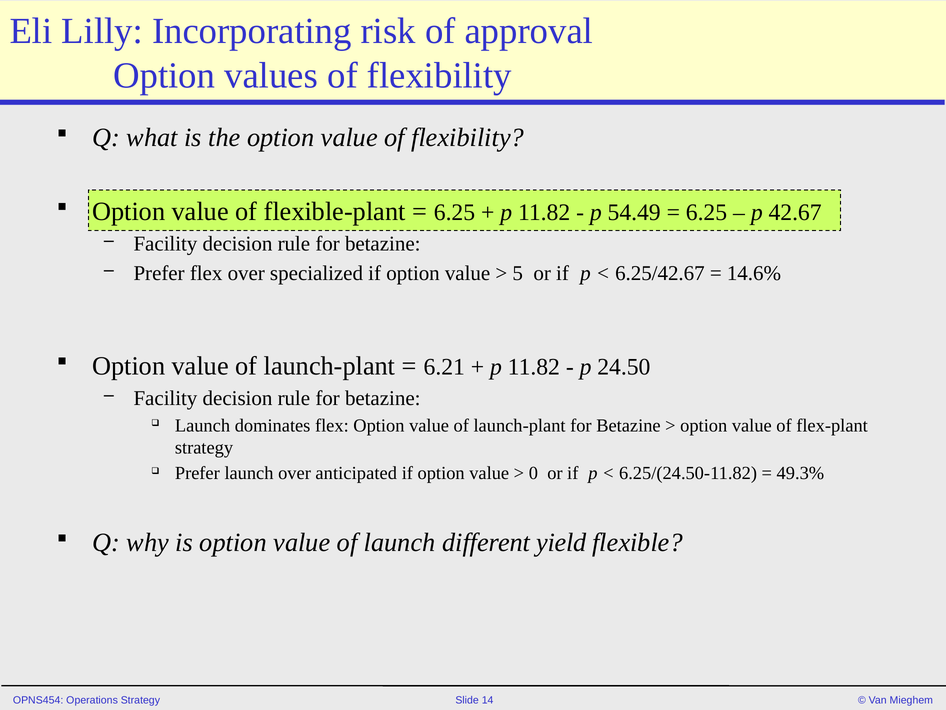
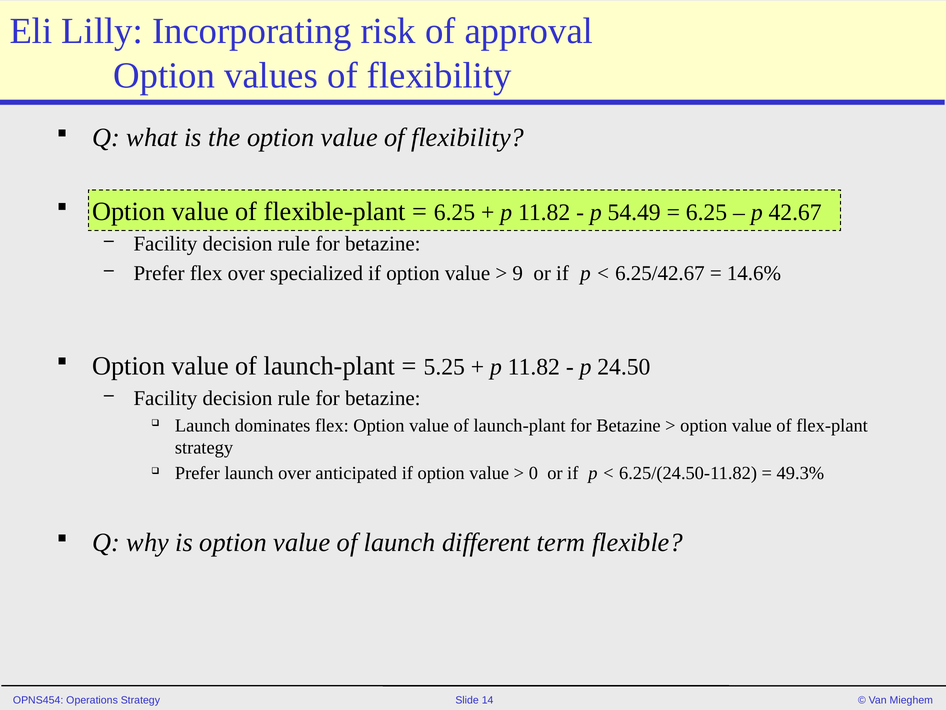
5: 5 -> 9
6.21: 6.21 -> 5.25
yield: yield -> term
